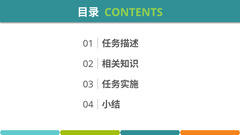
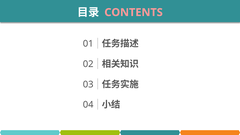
CONTENTS colour: light green -> pink
